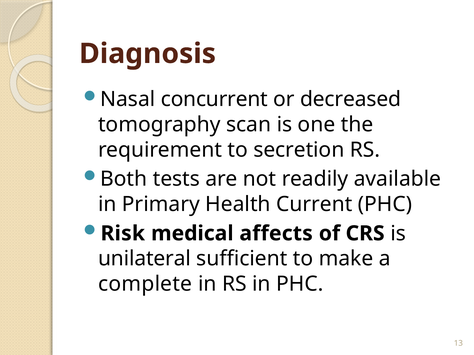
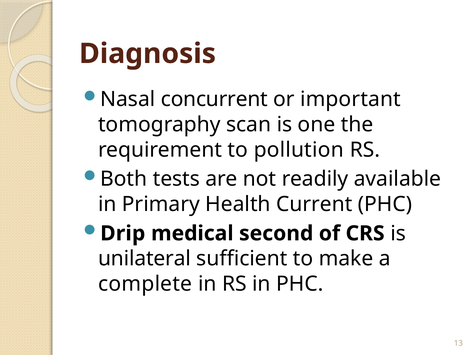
decreased: decreased -> important
secretion: secretion -> pollution
Risk: Risk -> Drip
affects: affects -> second
